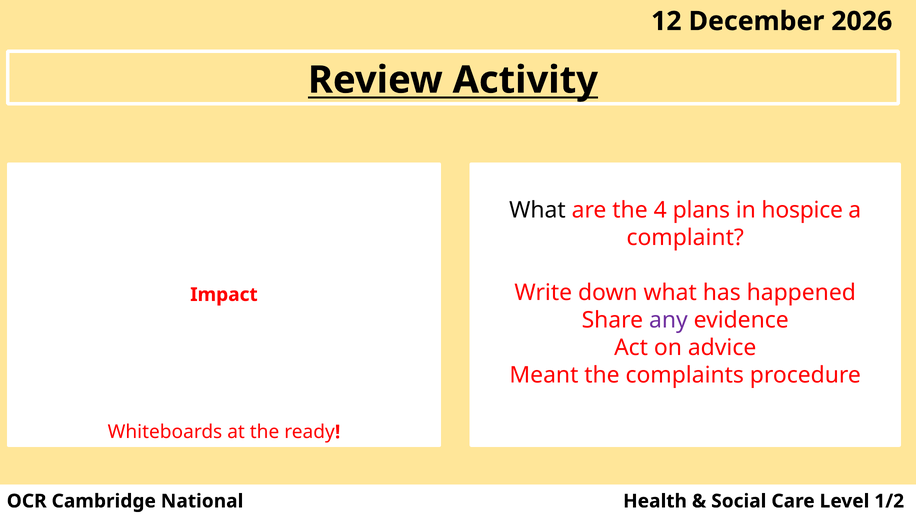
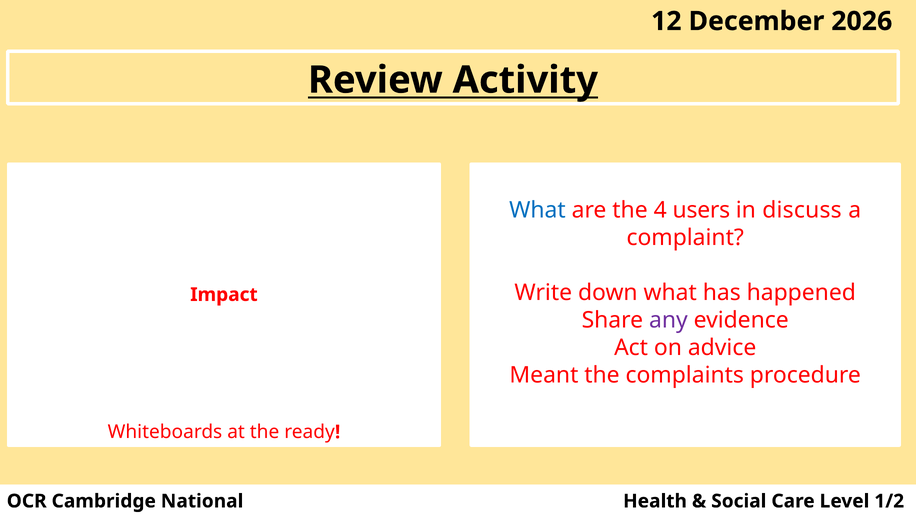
What at (537, 210) colour: black -> blue
plans: plans -> users
hospice: hospice -> discuss
